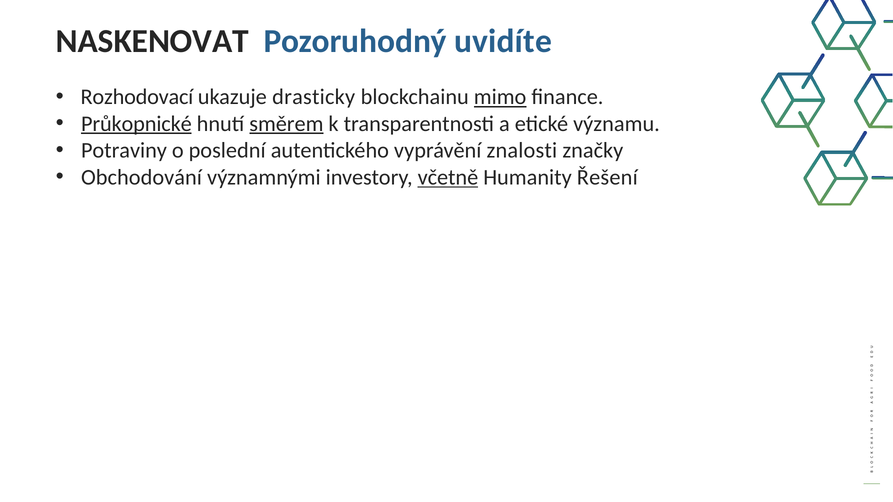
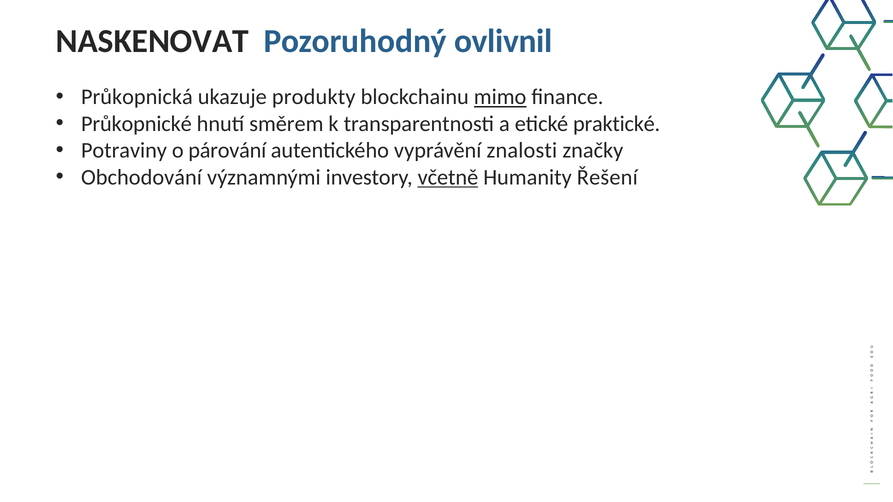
uvidíte: uvidíte -> ovlivnil
Rozhodovací: Rozhodovací -> Průkopnická
drasticky: drasticky -> produkty
Průkopnické underline: present -> none
směrem underline: present -> none
významu: významu -> praktické
poslední: poslední -> párování
